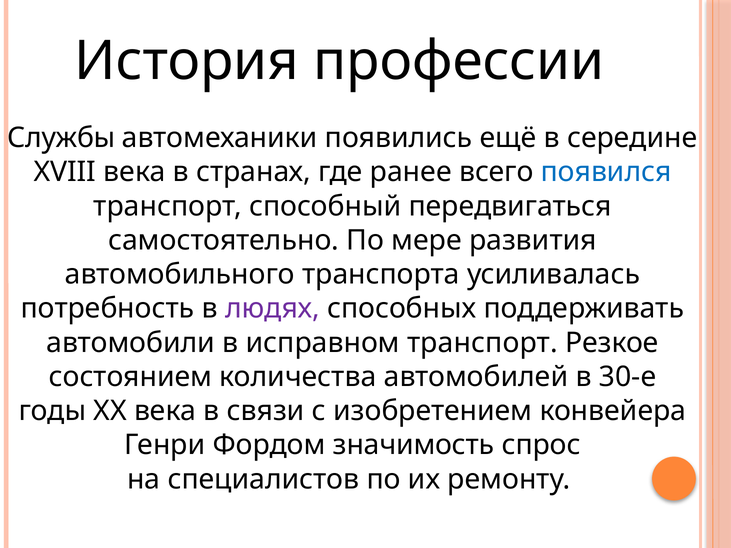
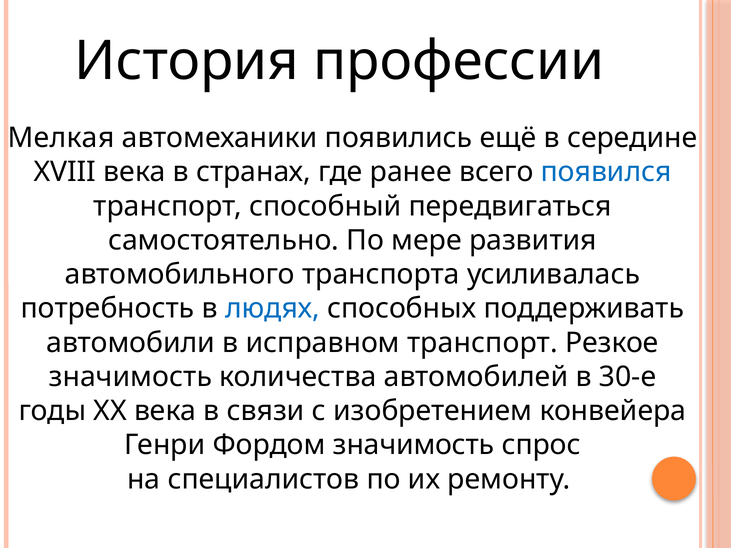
Службы: Службы -> Мелкая
людях colour: purple -> blue
состоянием at (130, 377): состоянием -> значимость
